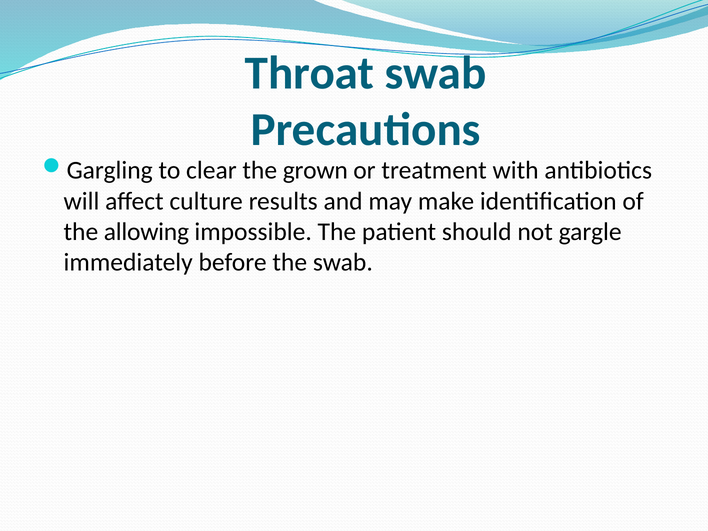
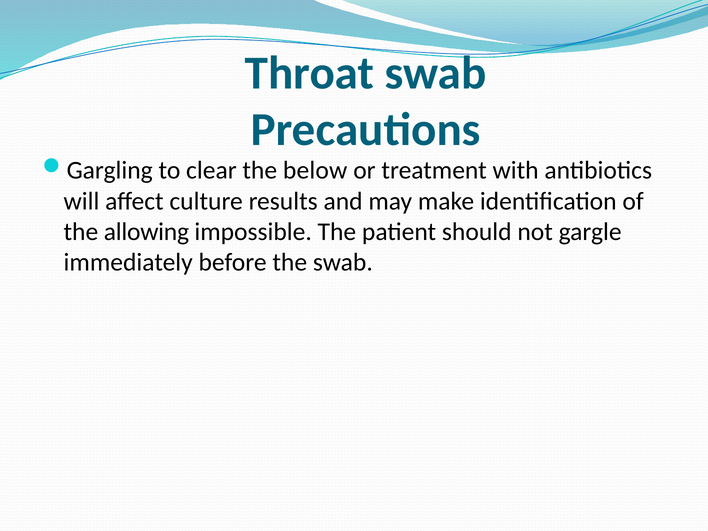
grown: grown -> below
